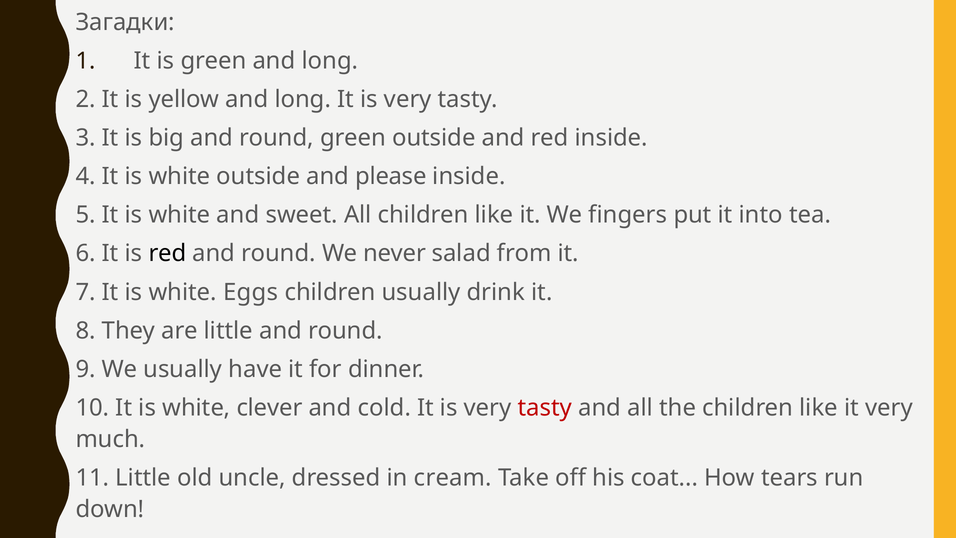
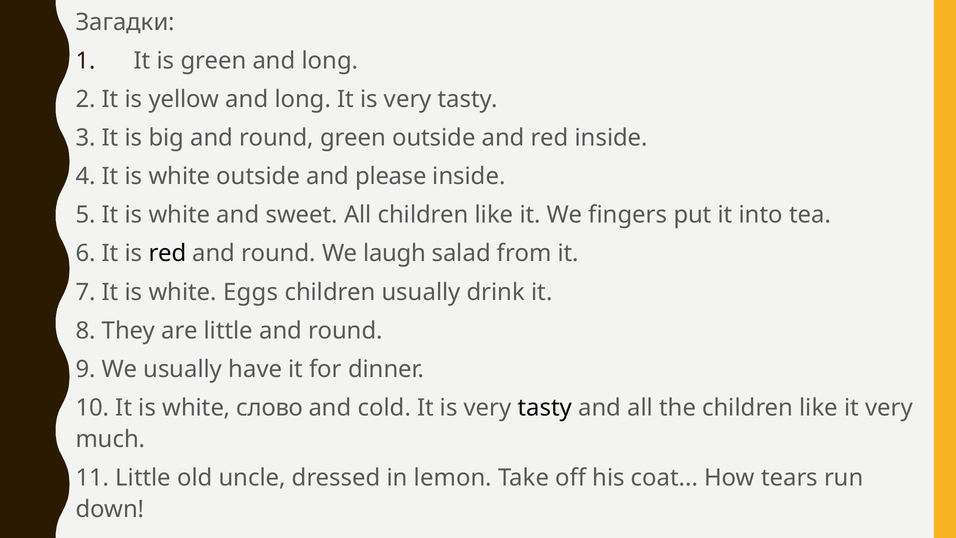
never: never -> laugh
clever: clever -> слово
tasty at (545, 407) colour: red -> black
cream: cream -> lemon
